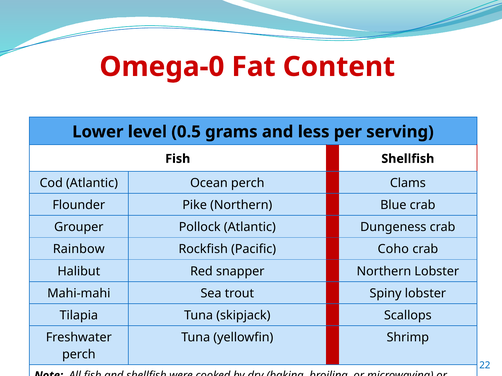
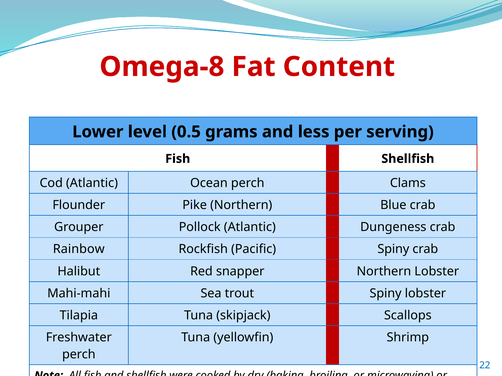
Omega-0: Omega-0 -> Omega-8
Pacific Coho: Coho -> Spiny
